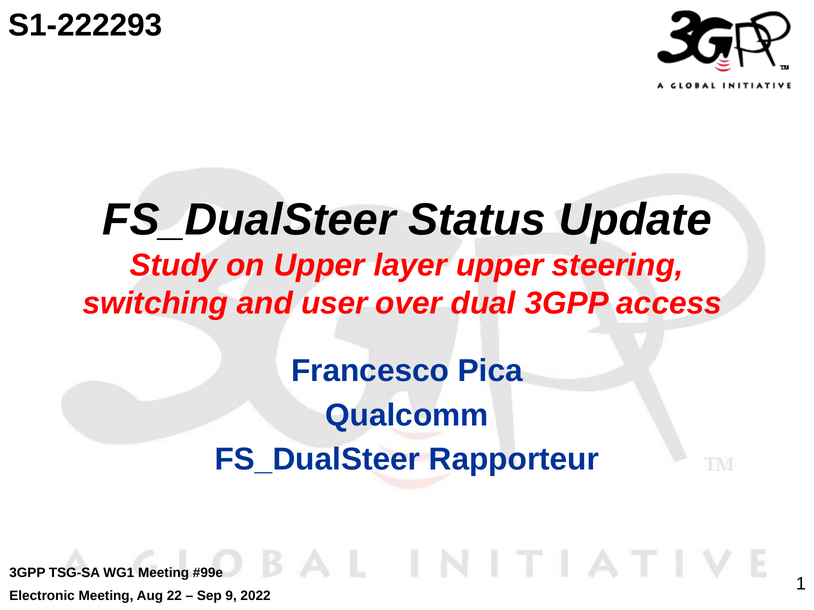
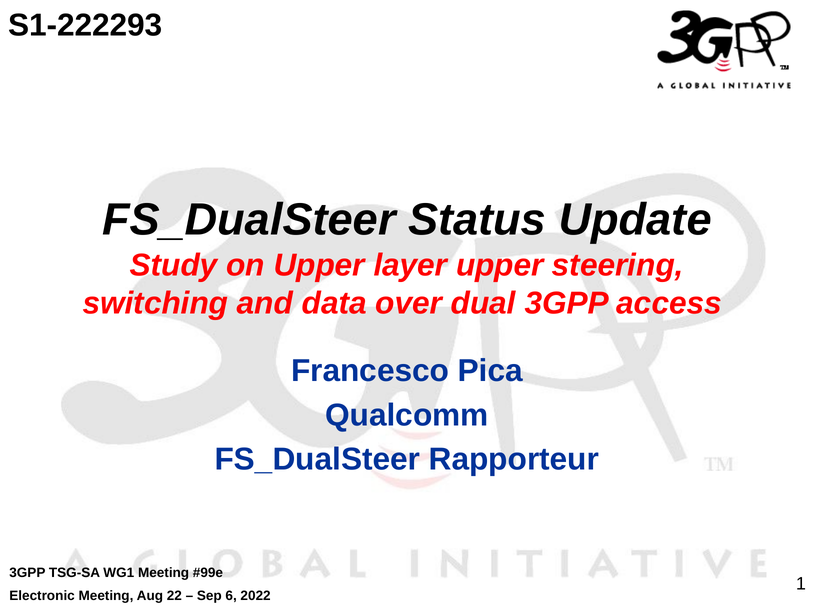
user: user -> data
9: 9 -> 6
